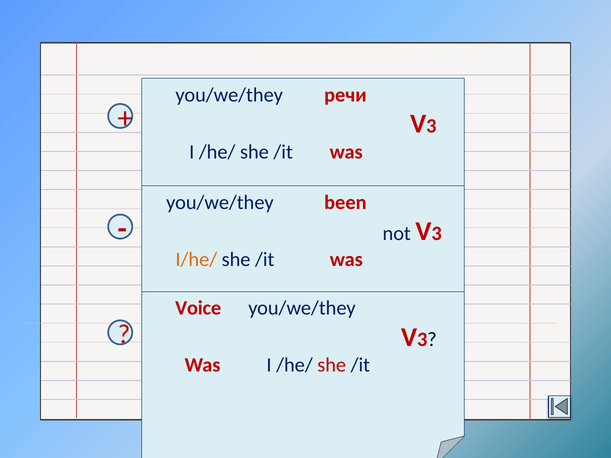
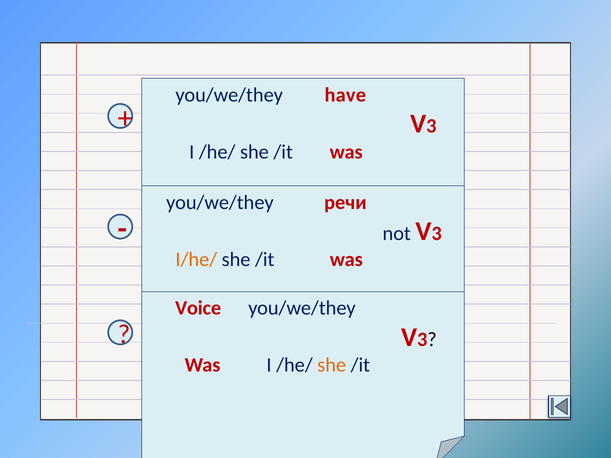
речи: речи -> have
been: been -> речи
she at (332, 365) colour: red -> orange
